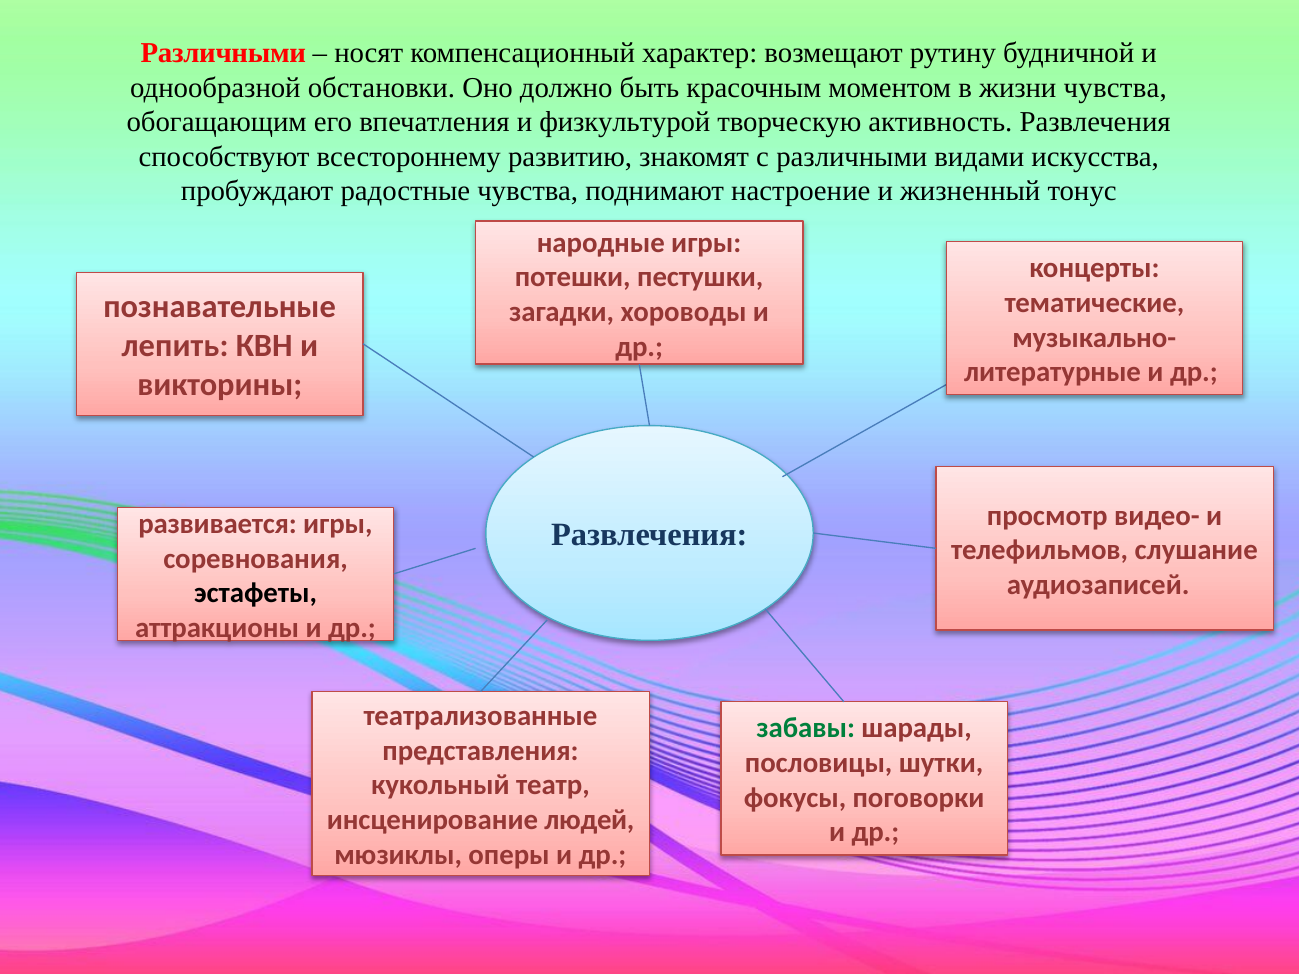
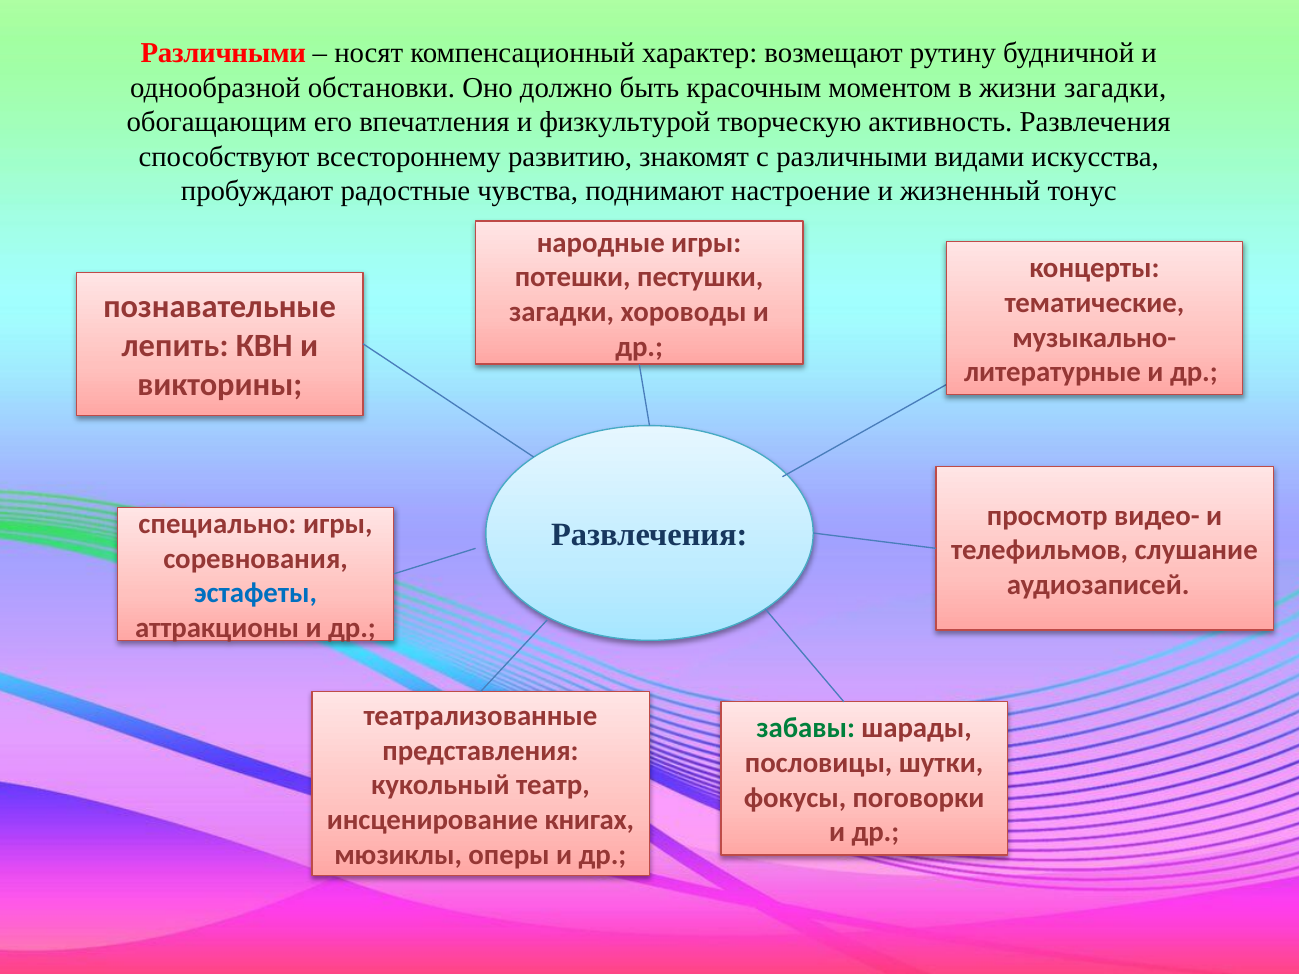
жизни чувства: чувства -> загадки
развивается: развивается -> специально
эстафеты colour: black -> blue
людей: людей -> книгах
